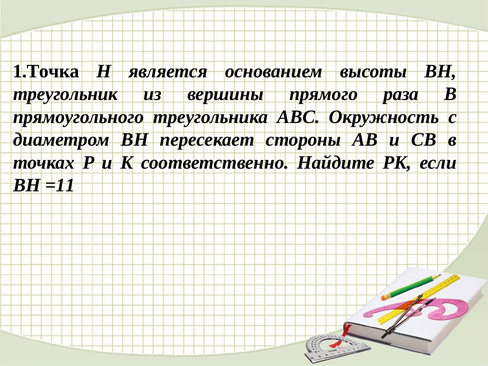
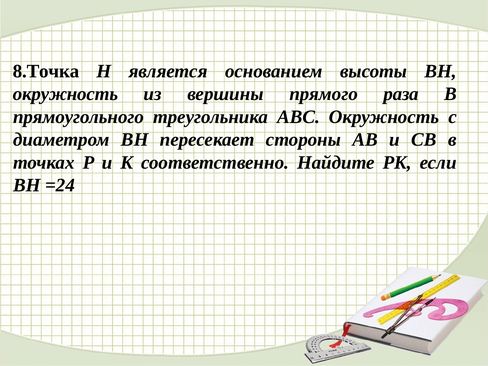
1.Точка: 1.Точка -> 8.Точка
треугольник at (65, 94): треугольник -> окружность
=11: =11 -> =24
